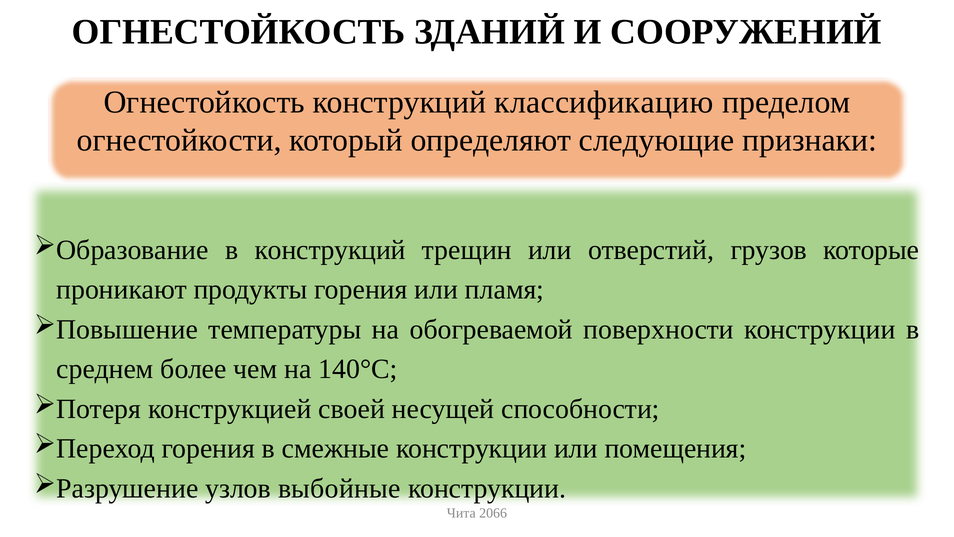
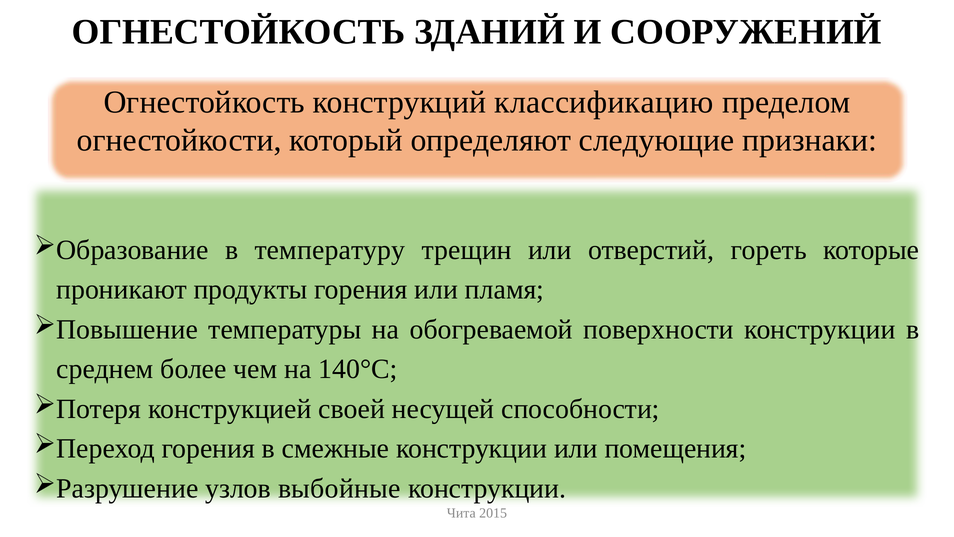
в конструкций: конструкций -> температуру
грузов: грузов -> гореть
2066: 2066 -> 2015
